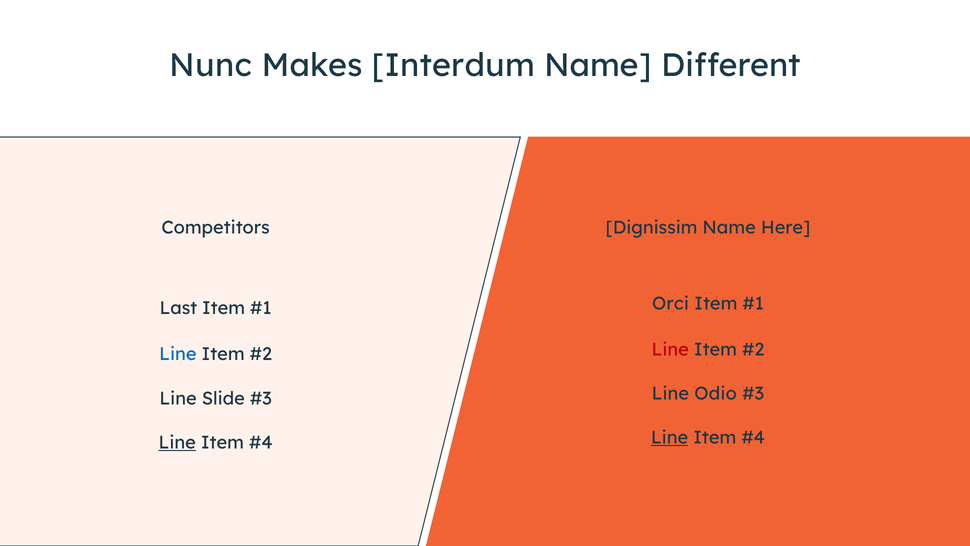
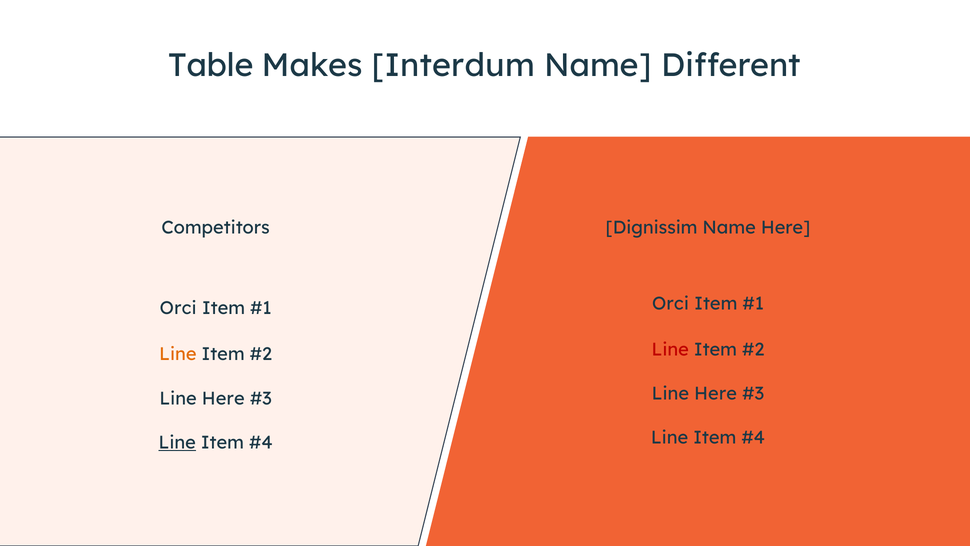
Nunc: Nunc -> Table
Last at (178, 308): Last -> Orci
Line at (178, 354) colour: blue -> orange
Odio at (716, 393): Odio -> Here
Slide at (223, 398): Slide -> Here
Line at (670, 437) underline: present -> none
